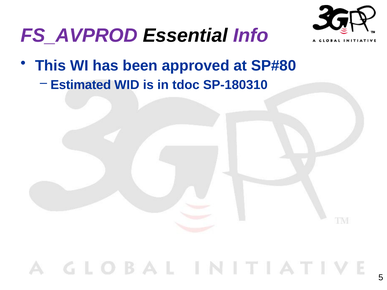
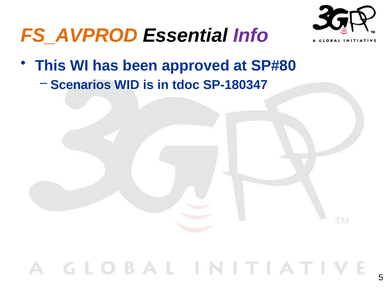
FS_AVPROD colour: purple -> orange
Estimated: Estimated -> Scenarios
SP-180310: SP-180310 -> SP-180347
